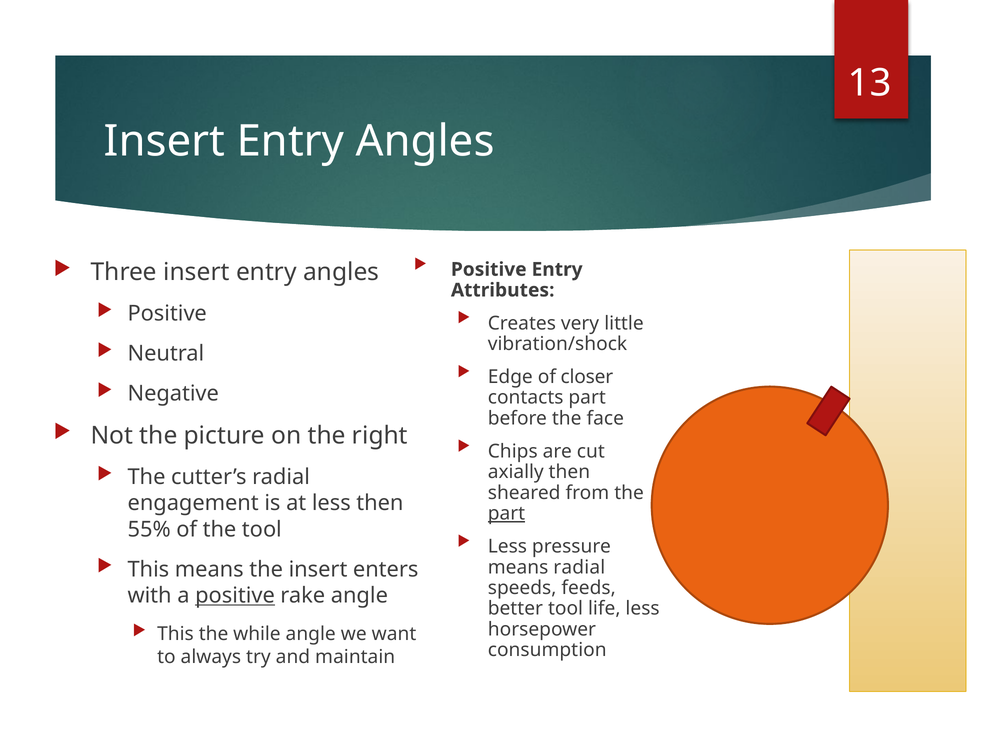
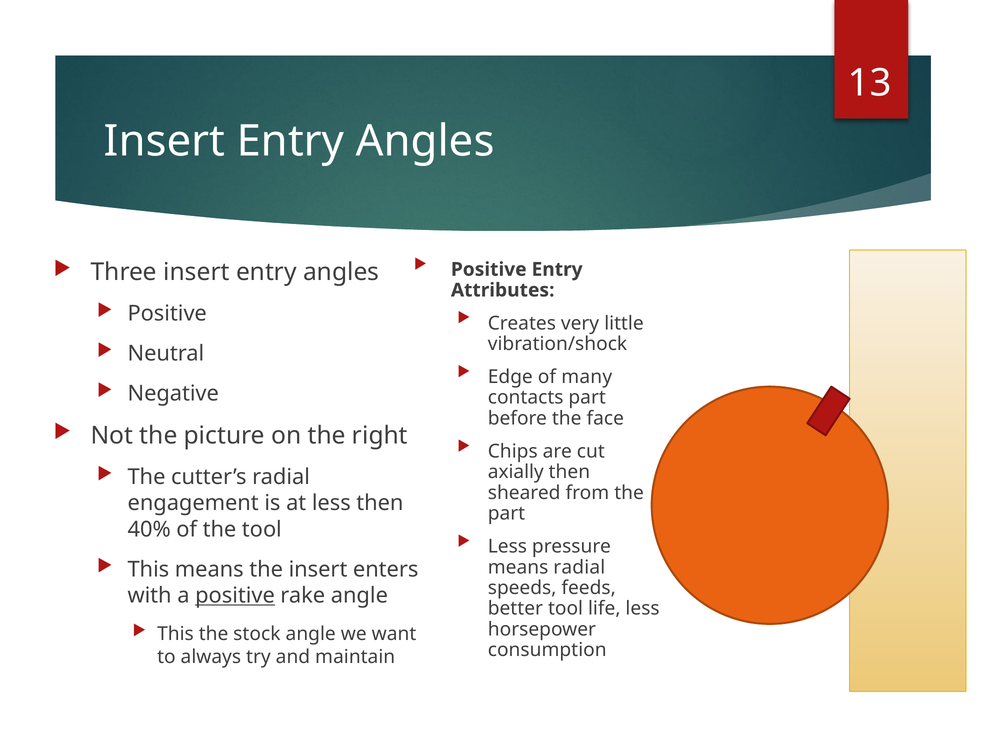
closer: closer -> many
part at (506, 513) underline: present -> none
55%: 55% -> 40%
while: while -> stock
